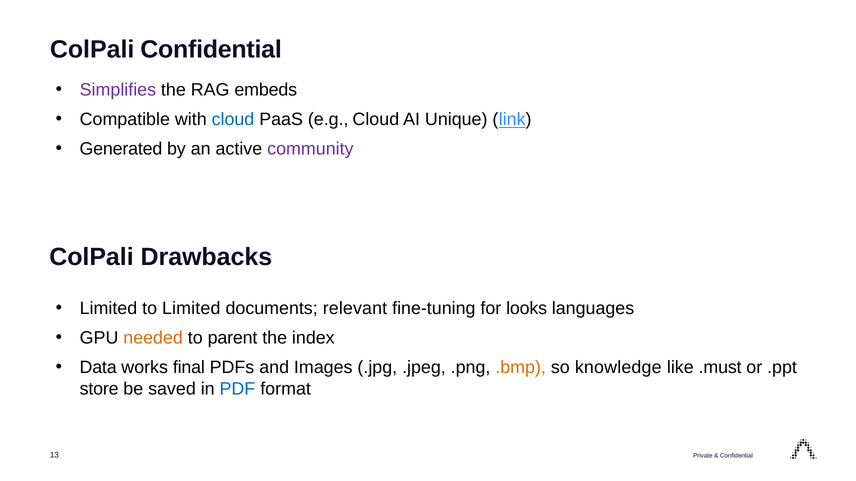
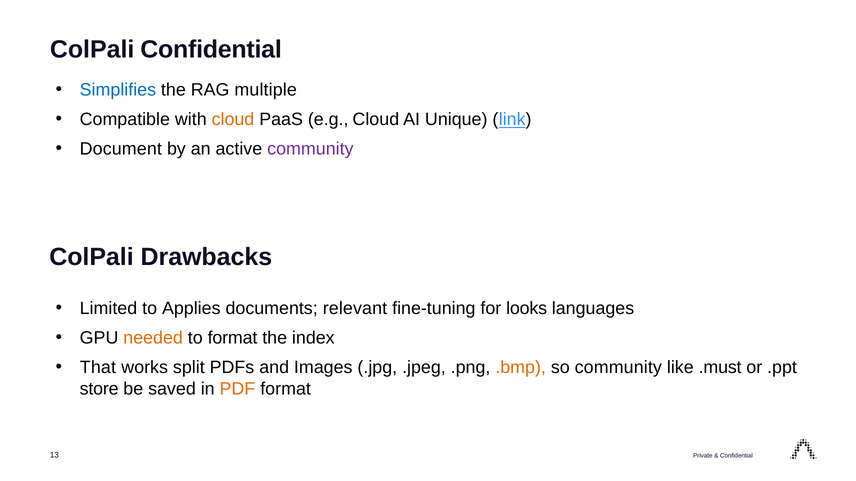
Simplifies colour: purple -> blue
embeds: embeds -> multiple
cloud at (233, 120) colour: blue -> orange
Generated: Generated -> Document
to Limited: Limited -> Applies
to parent: parent -> format
Data: Data -> That
final: final -> split
so knowledge: knowledge -> community
PDF colour: blue -> orange
